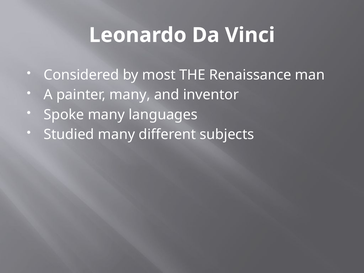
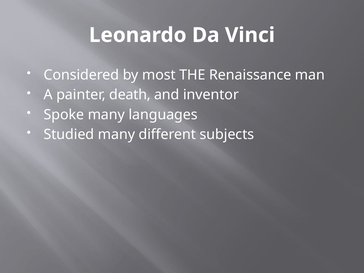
painter many: many -> death
